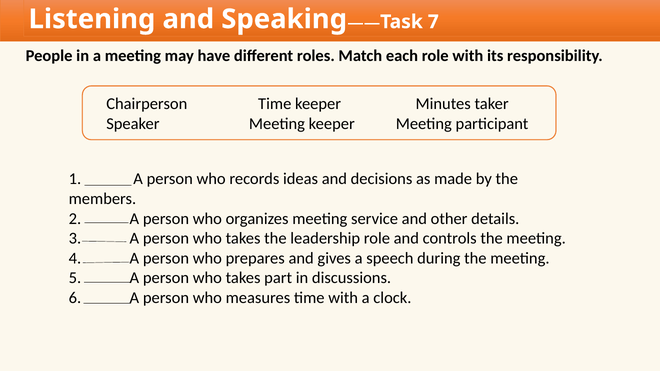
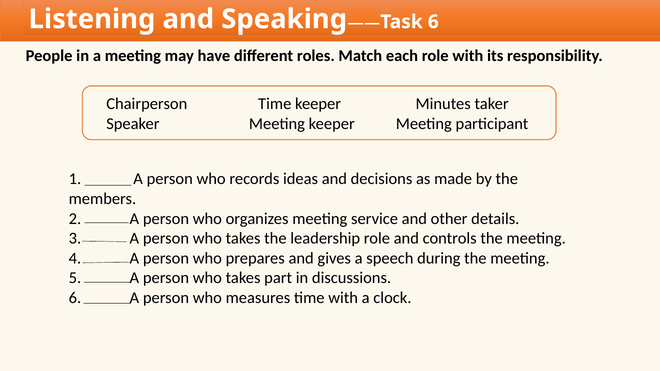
7 at (433, 22): 7 -> 6
